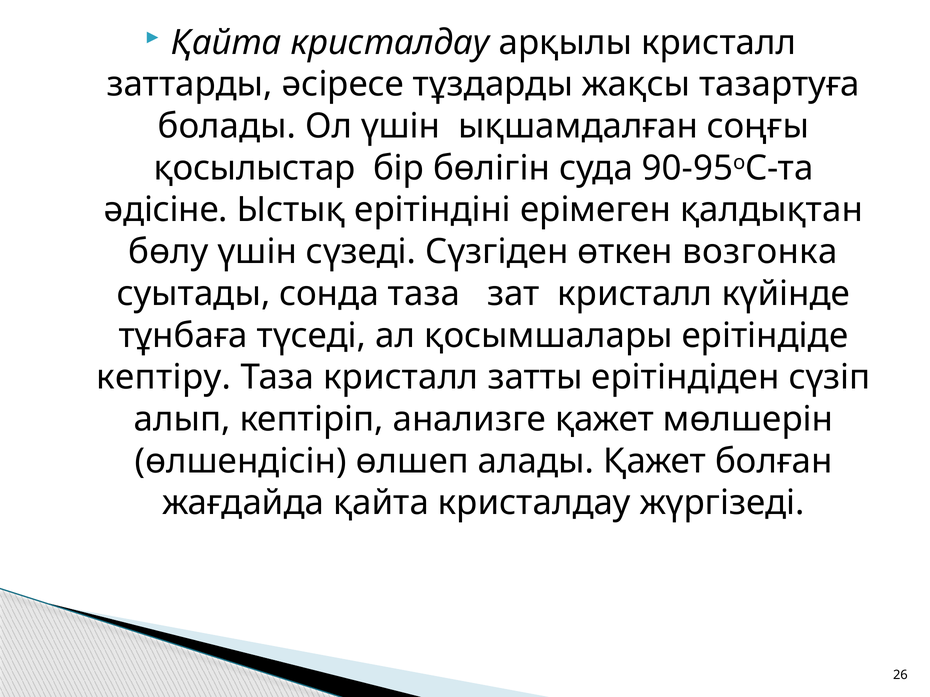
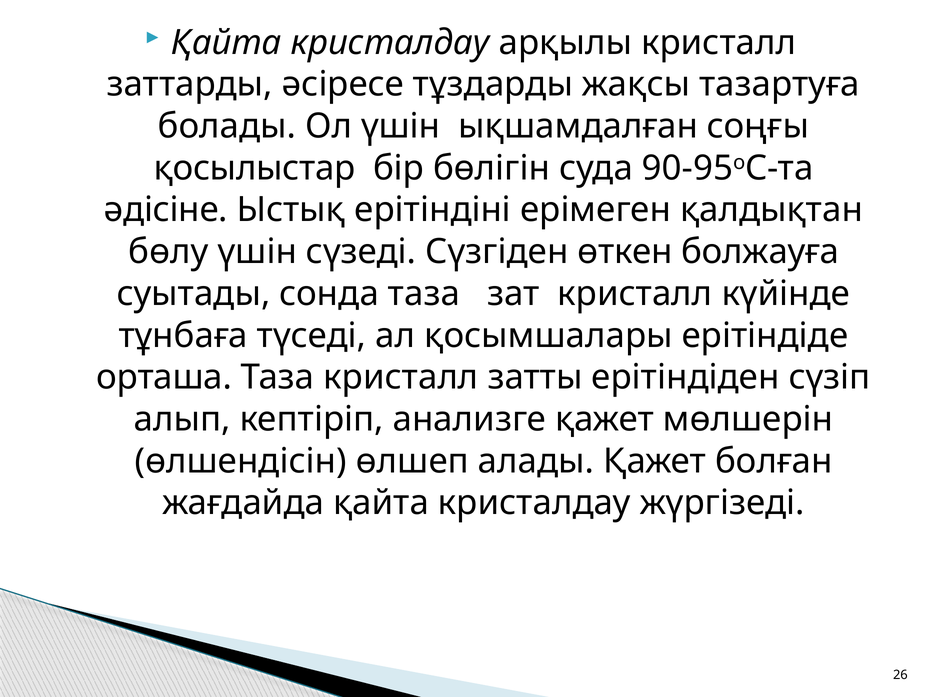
возгонка: возгонка -> болжауға
кептіру: кептіру -> орташа
